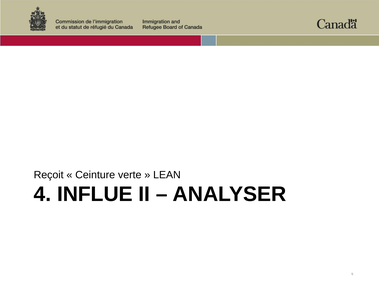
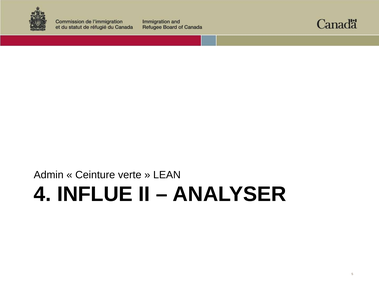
Reçoit: Reçoit -> Admin
